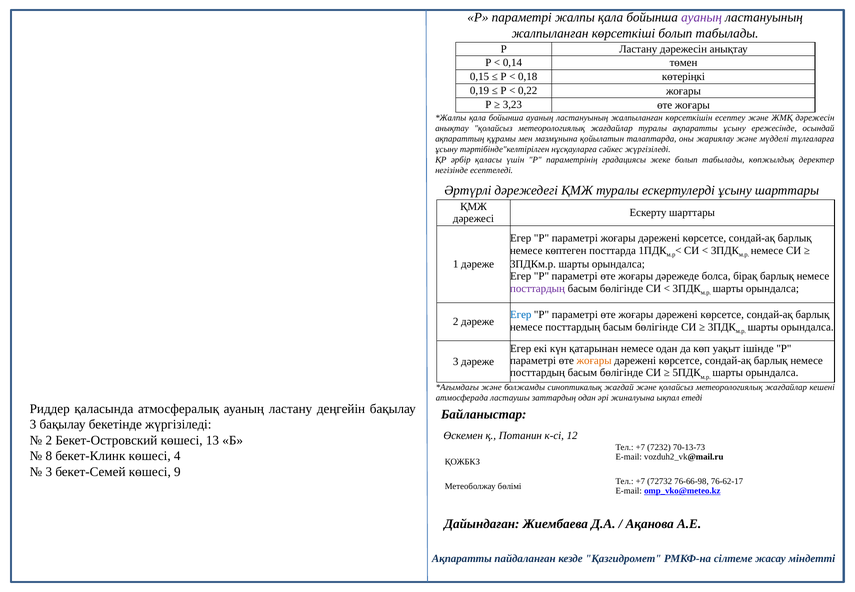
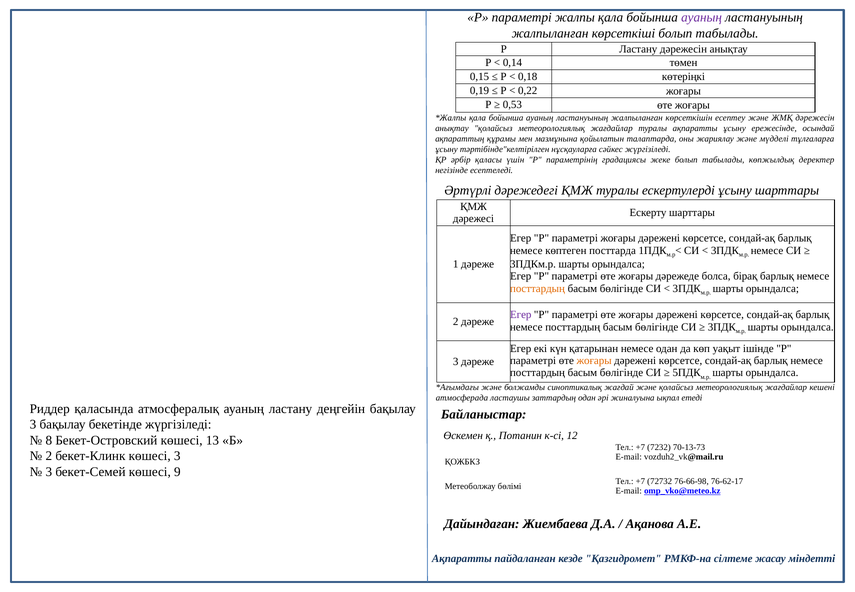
3,23: 3,23 -> 0,53
посттардың at (538, 288) colour: purple -> orange
Егер at (521, 315) colour: blue -> purple
2 at (49, 440): 2 -> 8
8 at (49, 456): 8 -> 2
көшесі 4: 4 -> 3
